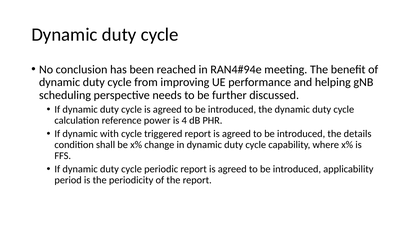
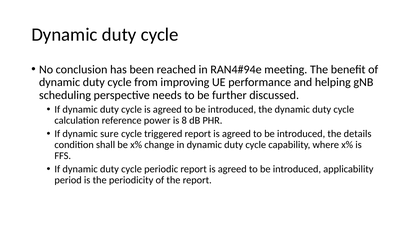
4: 4 -> 8
with: with -> sure
